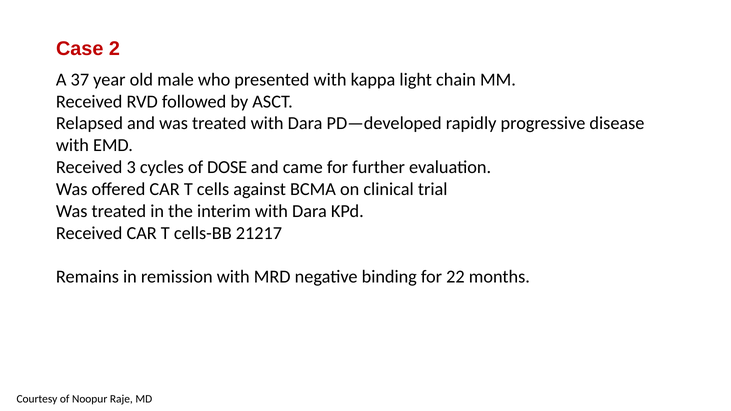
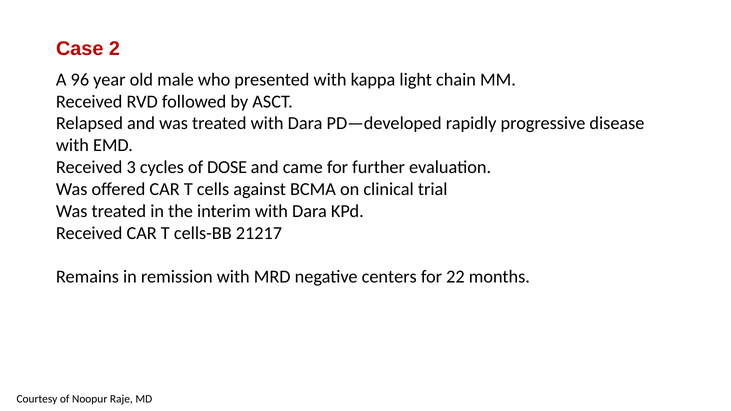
37: 37 -> 96
binding: binding -> centers
